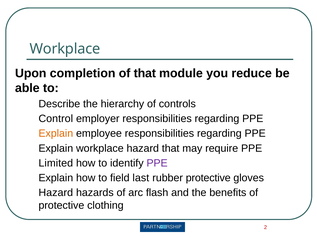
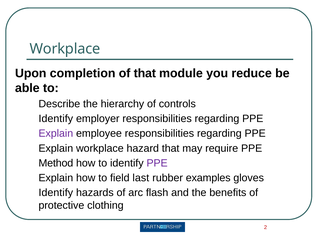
Control at (56, 119): Control -> Identify
Explain at (56, 133) colour: orange -> purple
Limited: Limited -> Method
rubber protective: protective -> examples
Hazard at (56, 193): Hazard -> Identify
